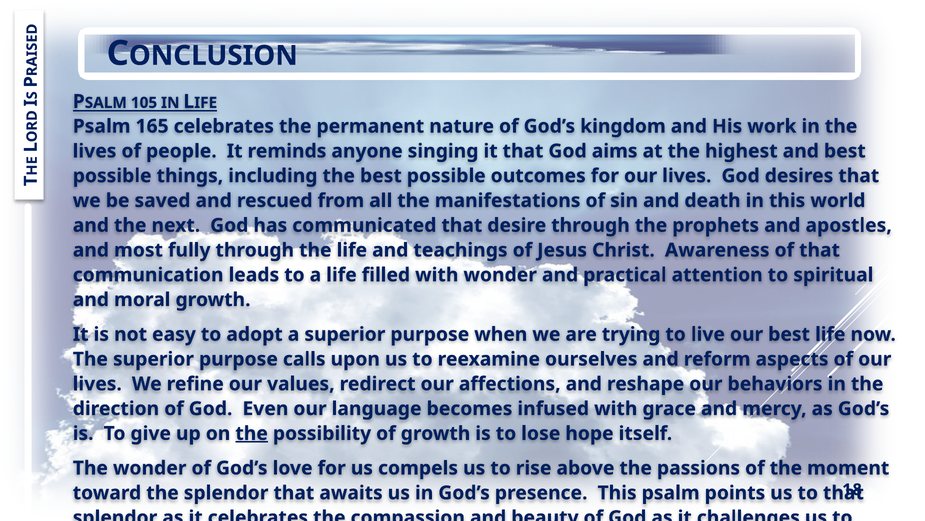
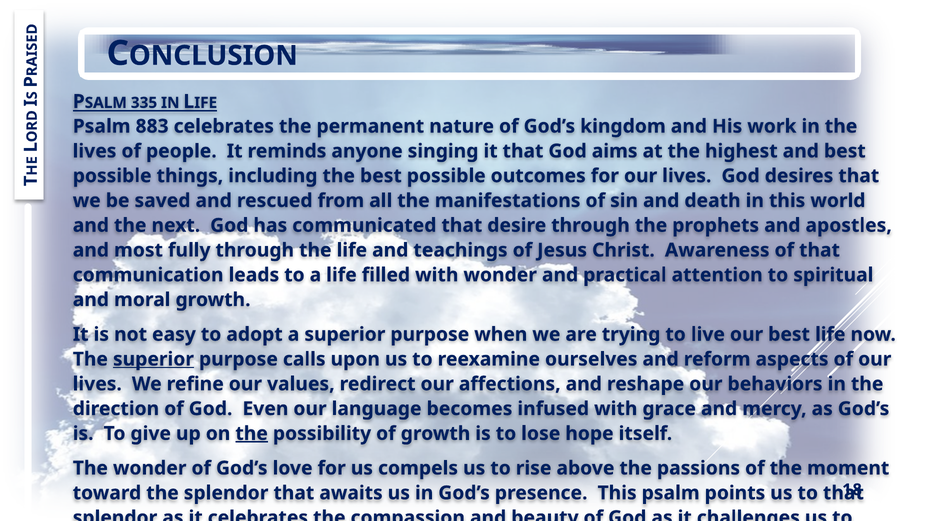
105: 105 -> 335
165: 165 -> 883
superior at (153, 359) underline: none -> present
